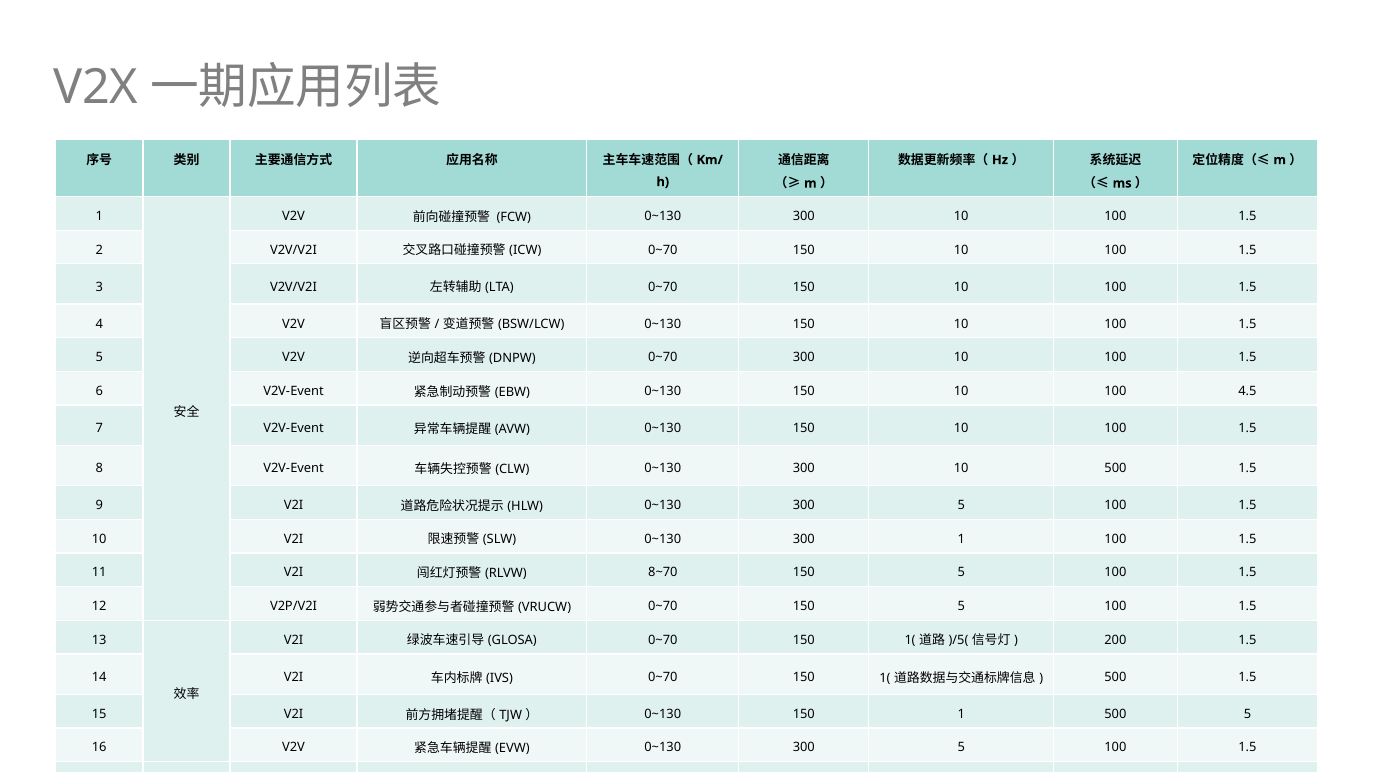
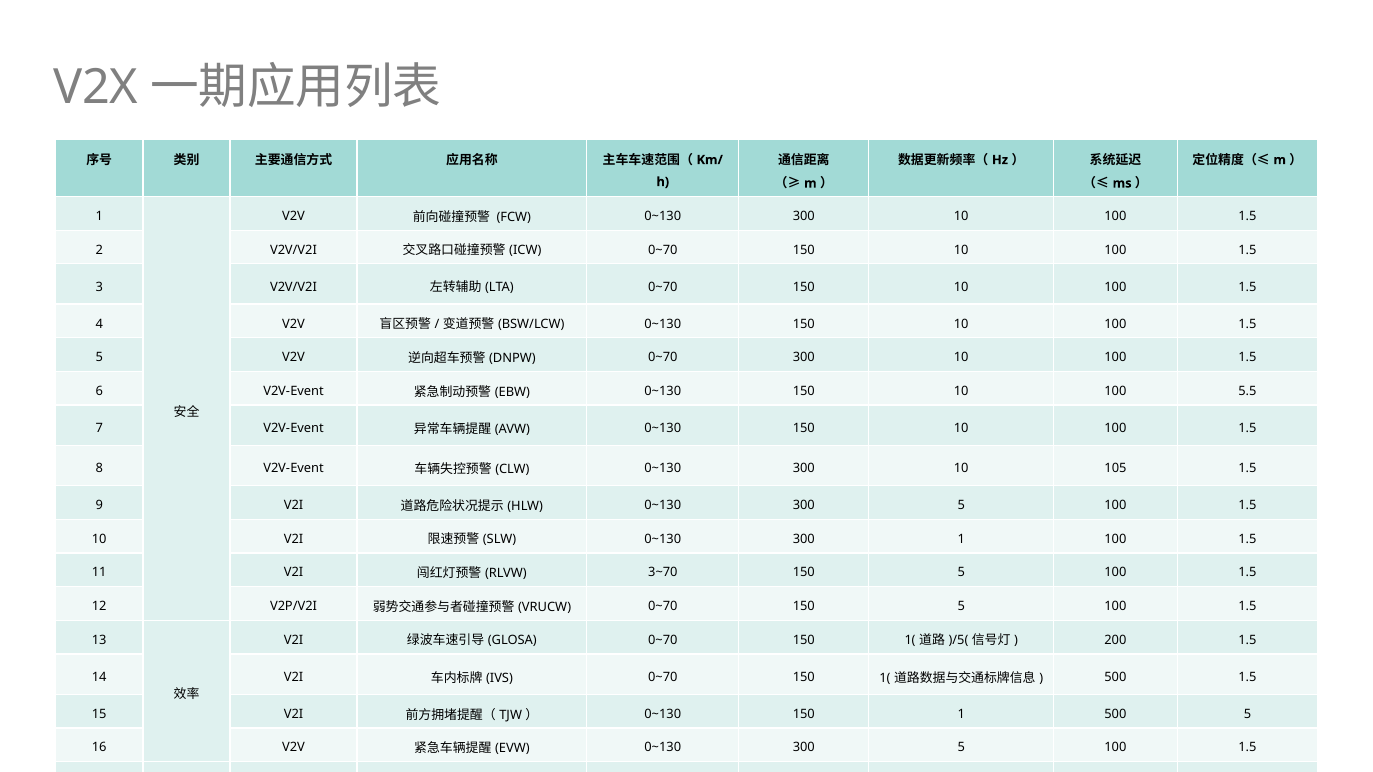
4.5: 4.5 -> 5.5
10 500: 500 -> 105
8~70: 8~70 -> 3~70
